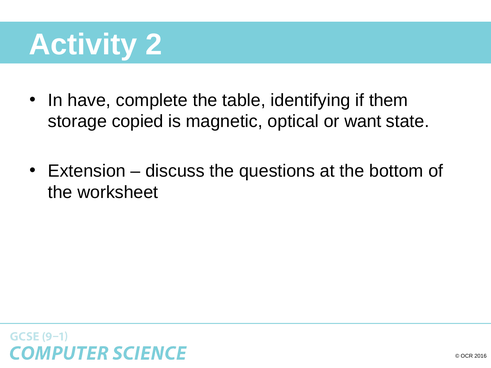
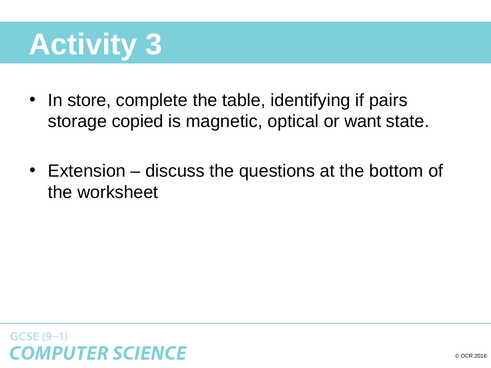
2: 2 -> 3
have: have -> store
them: them -> pairs
